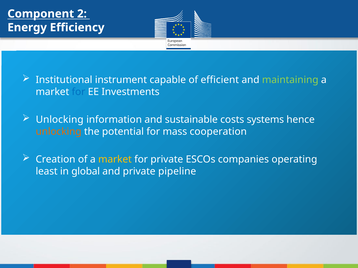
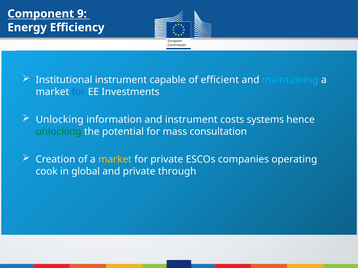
2: 2 -> 9
maintaining colour: light green -> light blue
and sustainable: sustainable -> instrument
unlocking at (59, 132) colour: orange -> green
cooperation: cooperation -> consultation
least: least -> cook
pipeline: pipeline -> through
